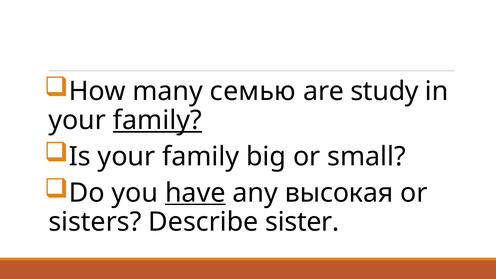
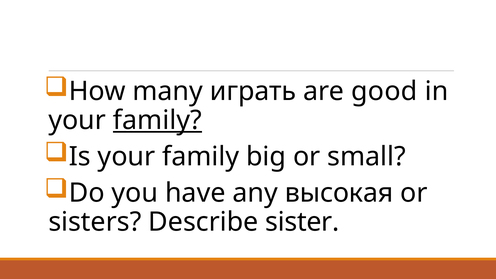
семью: семью -> играть
study: study -> good
have underline: present -> none
